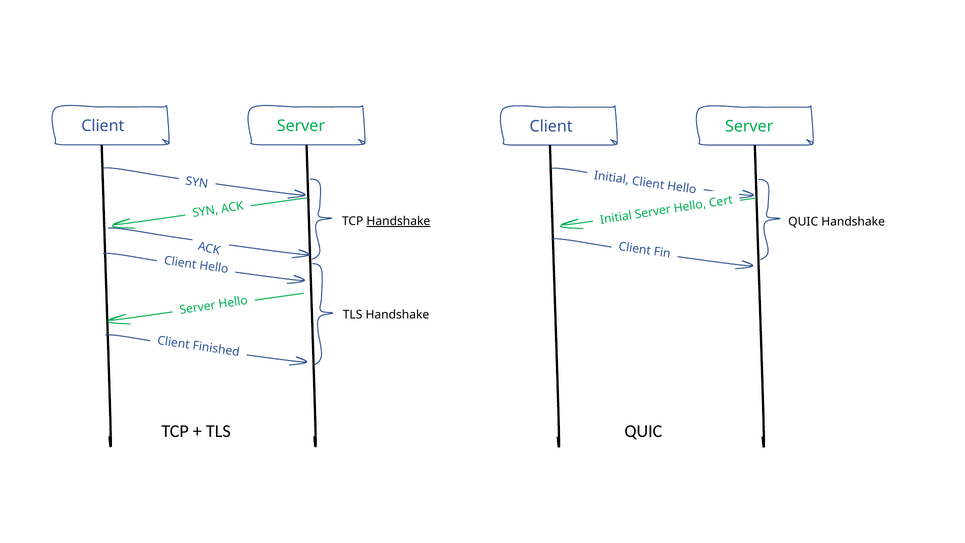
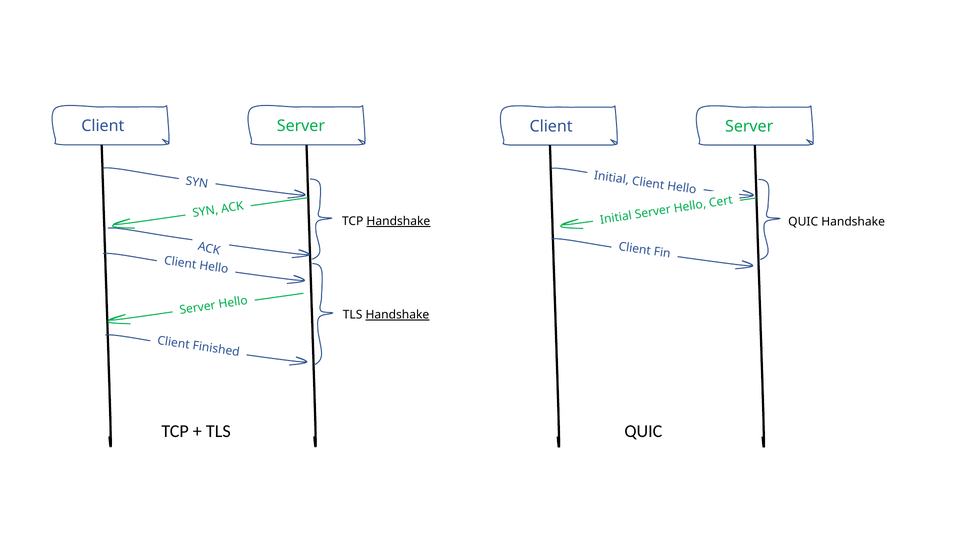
Handshake at (397, 315) underline: none -> present
